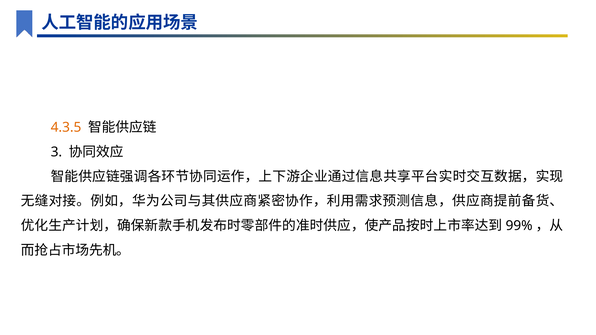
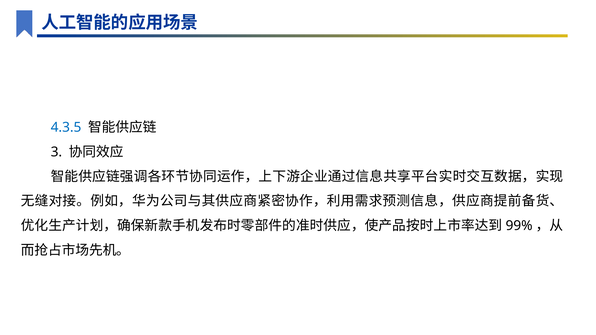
4.3.5 colour: orange -> blue
